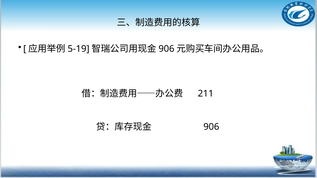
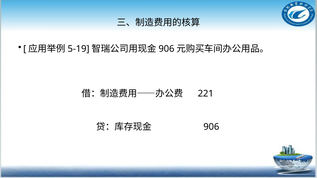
211: 211 -> 221
